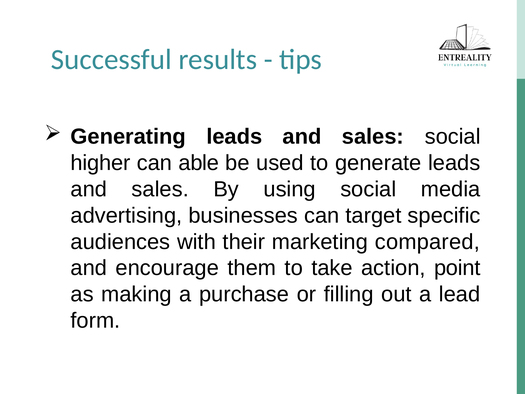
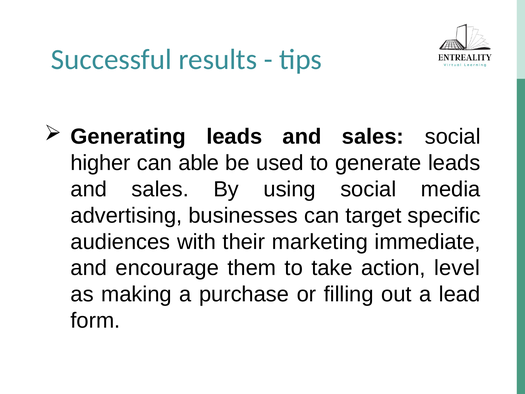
compared: compared -> immediate
point: point -> level
